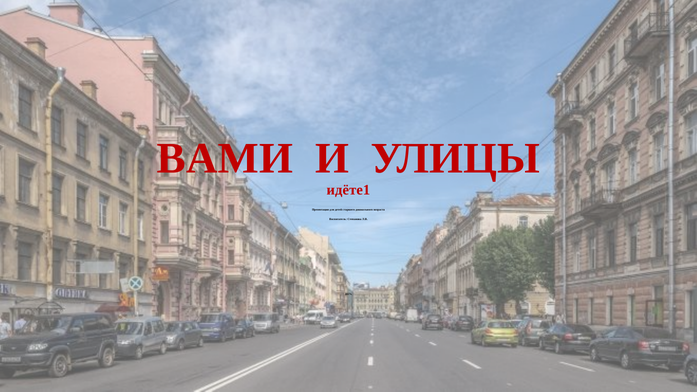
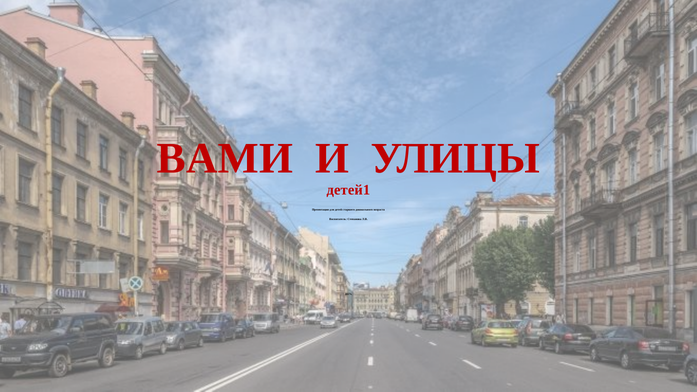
идёте1: идёте1 -> детей1
